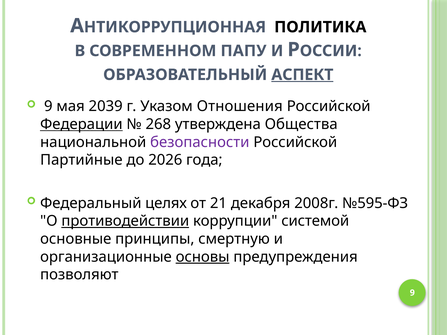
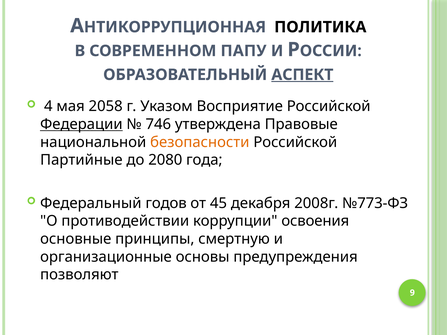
9 at (48, 106): 9 -> 4
2039: 2039 -> 2058
Отношения: Отношения -> Восприятие
268: 268 -> 746
Общества: Общества -> Правовые
безопасности colour: purple -> orange
2026: 2026 -> 2080
целях: целях -> годов
21: 21 -> 45
№595-ФЗ: №595-ФЗ -> №773-ФЗ
противодействии underline: present -> none
системой: системой -> освоения
основы underline: present -> none
